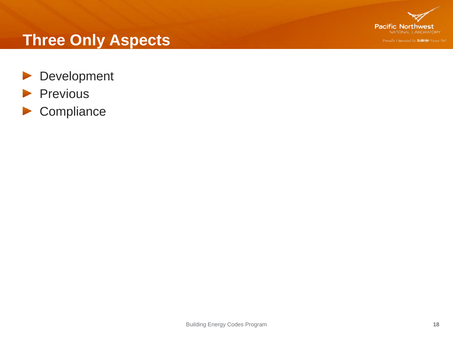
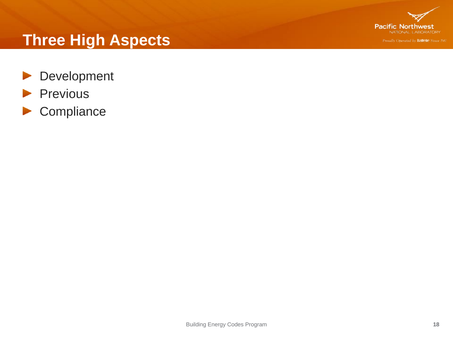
Only: Only -> High
